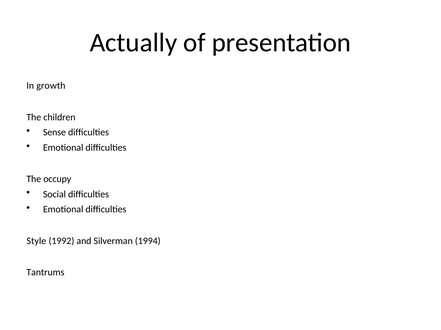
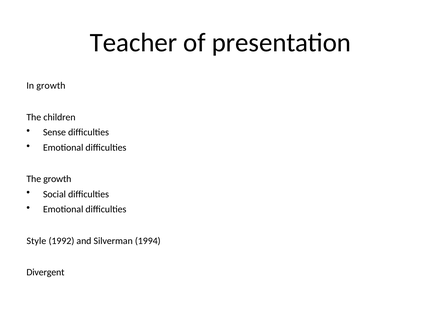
Actually: Actually -> Teacher
The occupy: occupy -> growth
Tantrums: Tantrums -> Divergent
